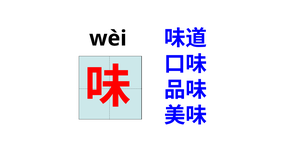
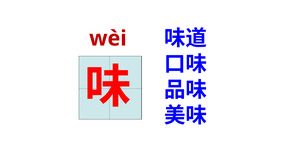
wèi colour: black -> red
